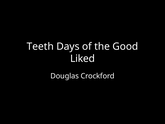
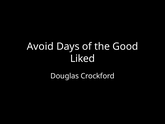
Teeth: Teeth -> Avoid
